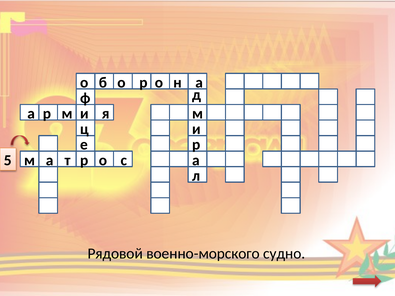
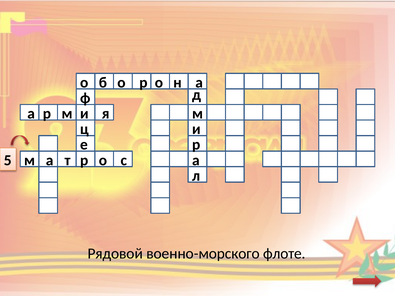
судно: судно -> флоте
